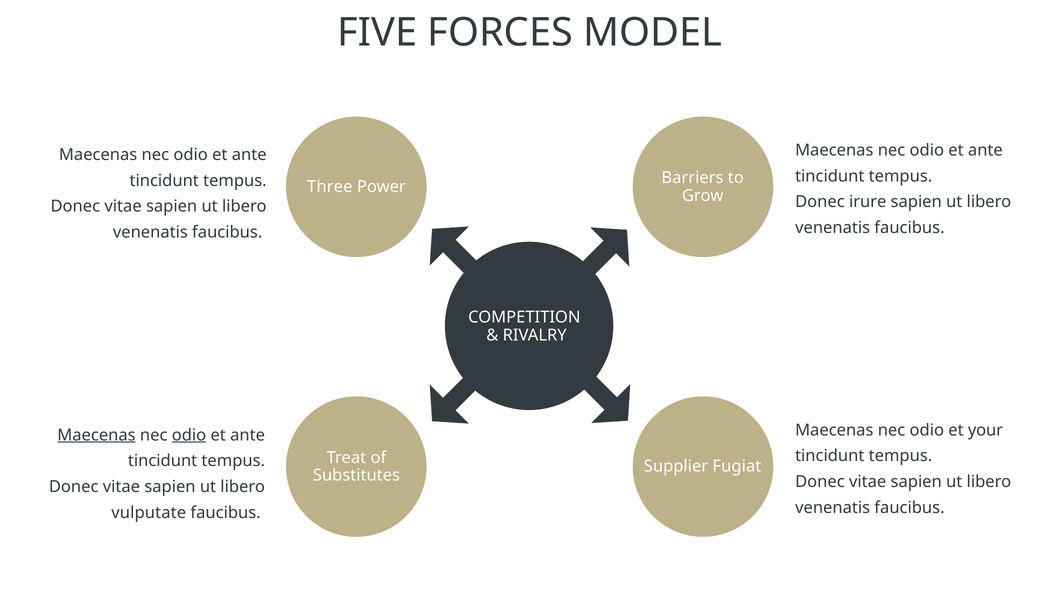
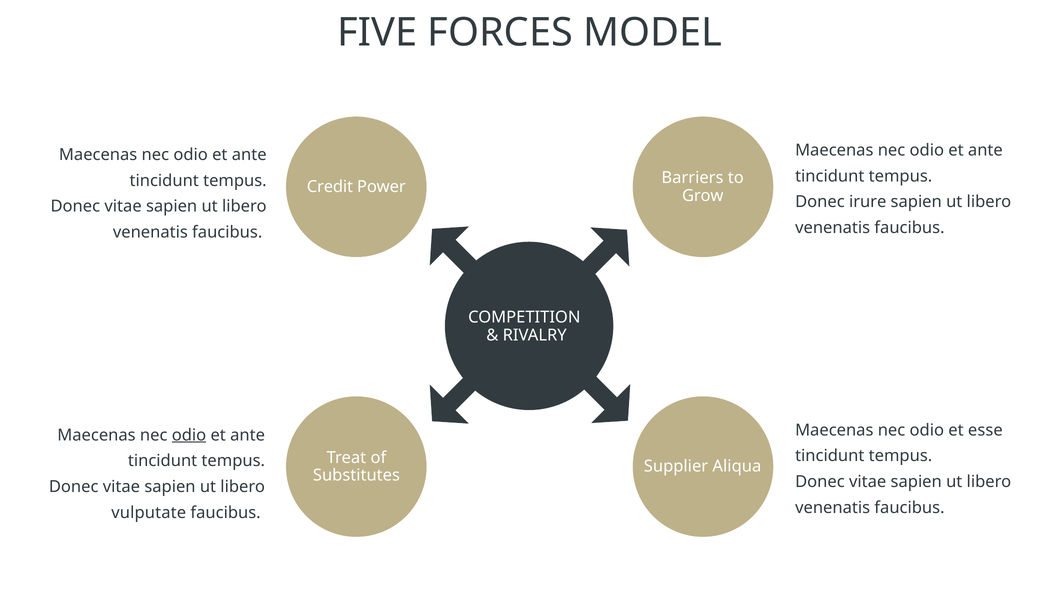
Three: Three -> Credit
your: your -> esse
Maecenas at (96, 435) underline: present -> none
Fugiat: Fugiat -> Aliqua
